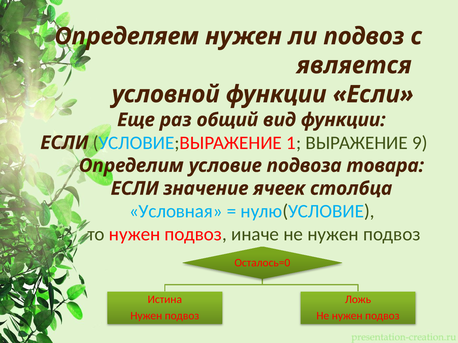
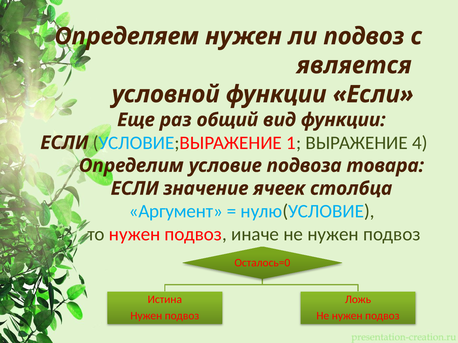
9: 9 -> 4
Условная: Условная -> Аргумент
